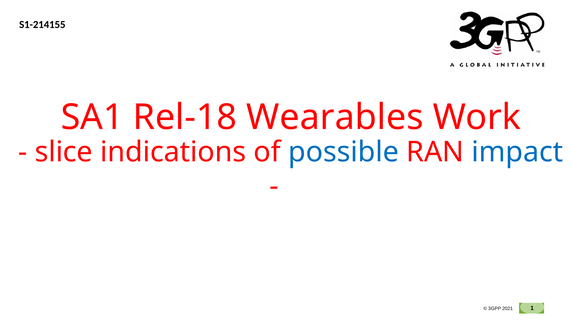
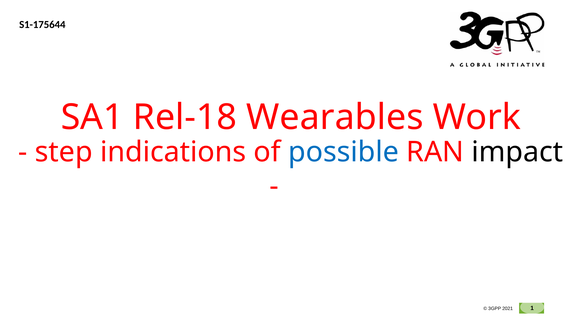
S1-214155: S1-214155 -> S1-175644
slice: slice -> step
impact colour: blue -> black
